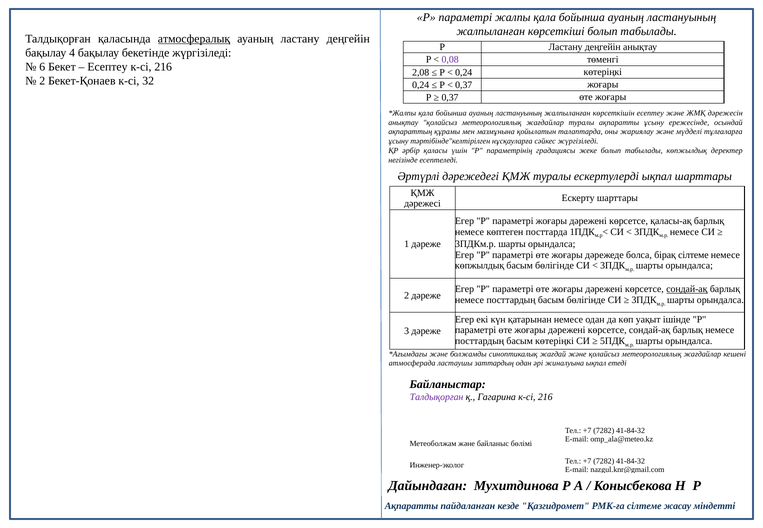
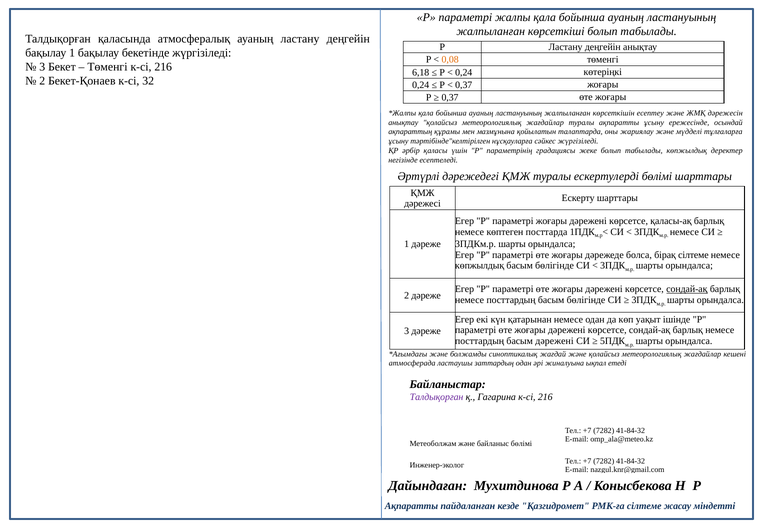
атмосфералық underline: present -> none
бақылау 4: 4 -> 1
0,08 colour: purple -> orange
6 at (42, 67): 6 -> 3
Есептеу at (107, 67): Есептеу -> Төменгі
2,08: 2,08 -> 6,18
ескертулерді ықпал: ықпал -> бөлімі
басым көтеріңкі: көтеріңкі -> дәрежені
